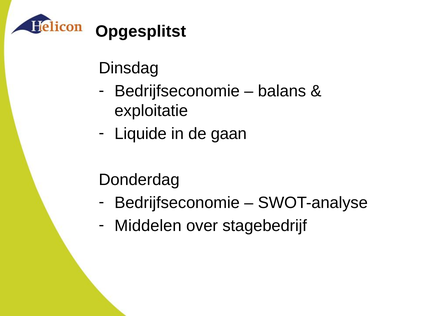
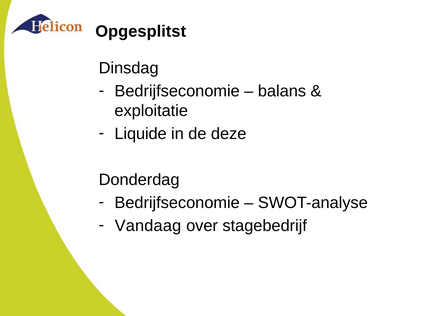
gaan: gaan -> deze
Middelen: Middelen -> Vandaag
